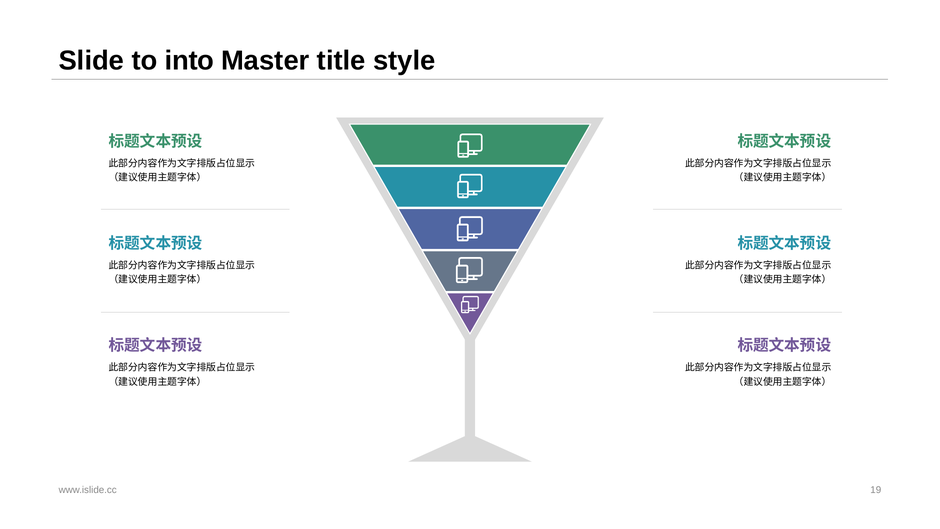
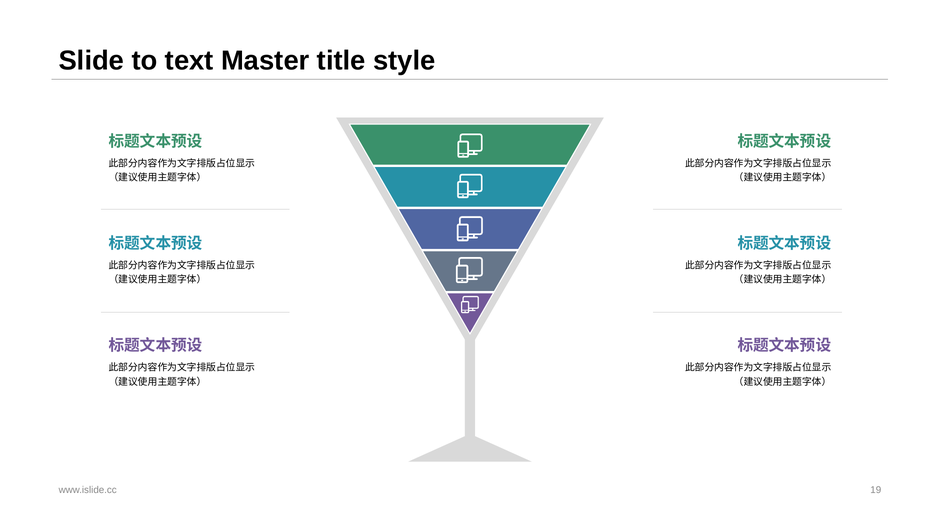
into: into -> text
